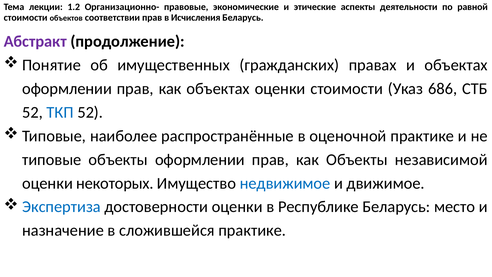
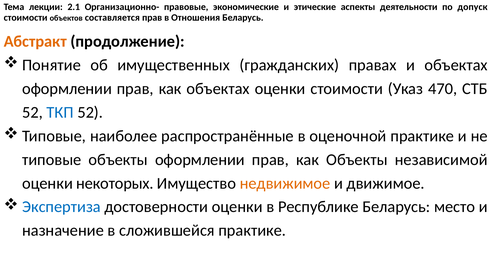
1.2: 1.2 -> 2.1
равной: равной -> допуск
соответствии: соответствии -> составляется
Исчисления: Исчисления -> Отношения
Абстракт colour: purple -> orange
686: 686 -> 470
недвижимое colour: blue -> orange
